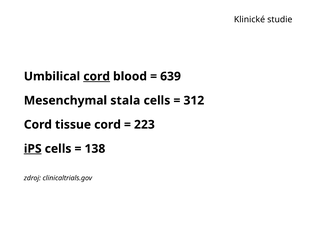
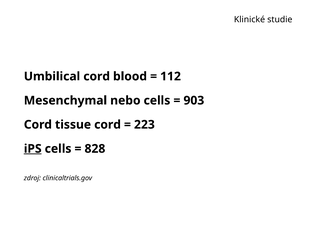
cord at (97, 76) underline: present -> none
639: 639 -> 112
stala: stala -> nebo
312: 312 -> 903
138: 138 -> 828
